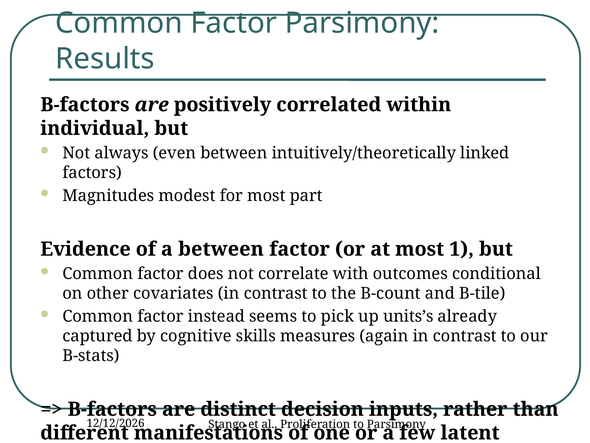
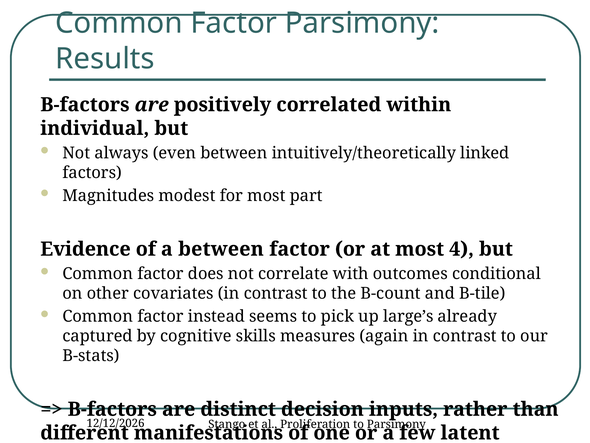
1: 1 -> 4
units’s: units’s -> large’s
